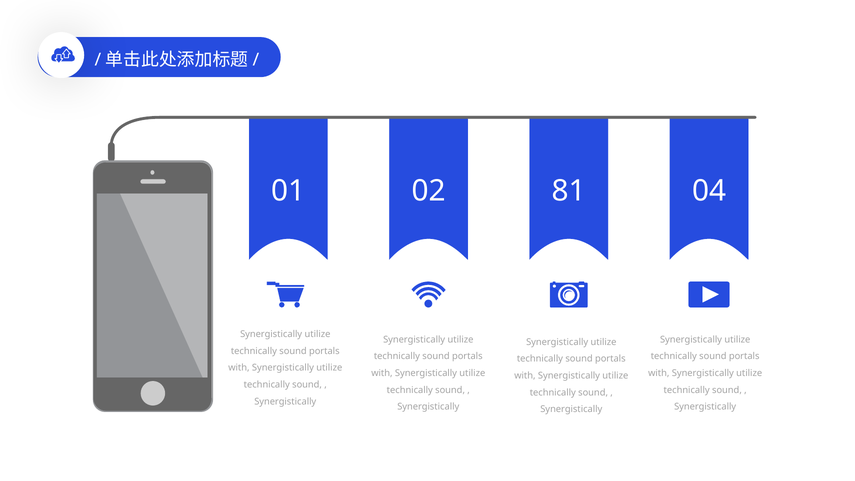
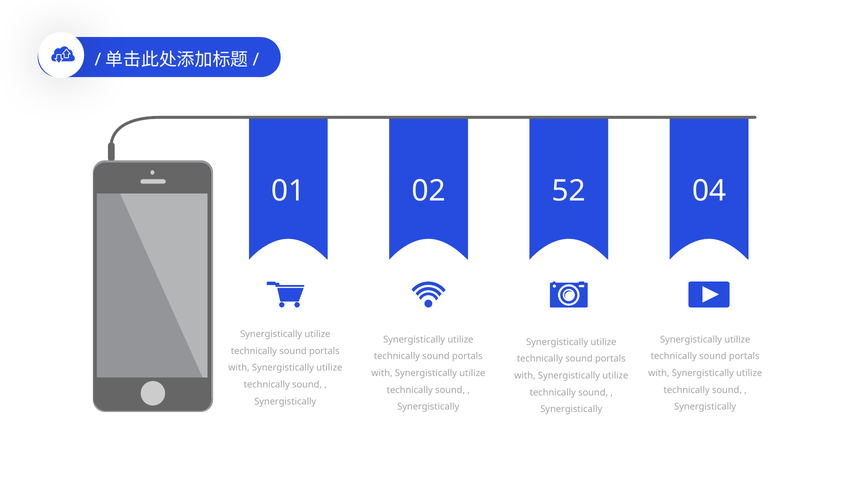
81: 81 -> 52
